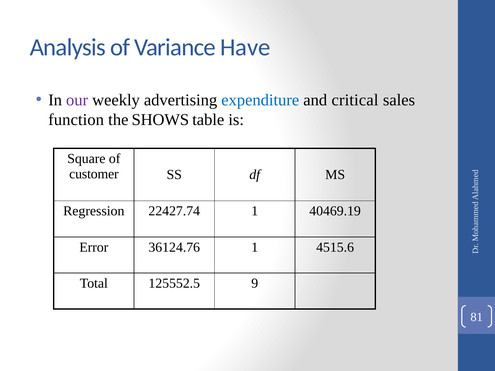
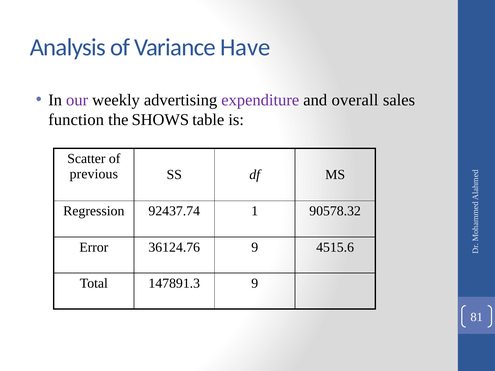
expenditure colour: blue -> purple
critical: critical -> overall
Square: Square -> Scatter
customer: customer -> previous
22427.74: 22427.74 -> 92437.74
40469.19: 40469.19 -> 90578.32
36124.76 1: 1 -> 9
125552.5: 125552.5 -> 147891.3
